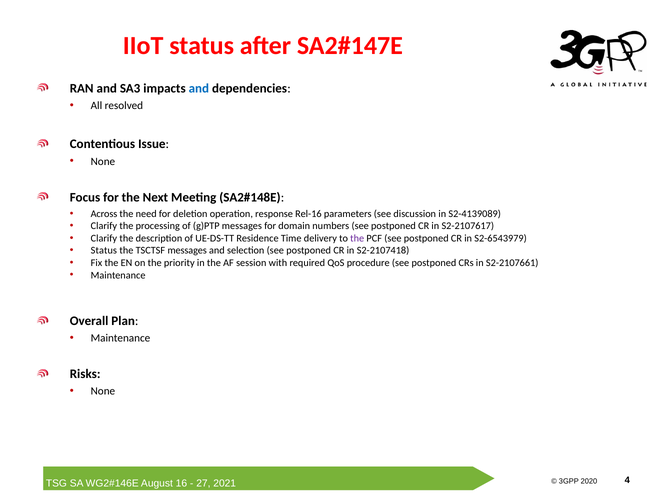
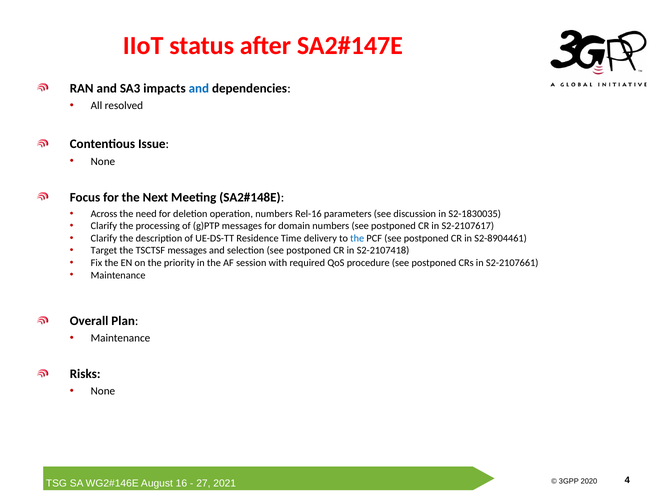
operation response: response -> numbers
S2-4139089: S2-4139089 -> S2-1830035
the at (357, 238) colour: purple -> blue
S2-6543979: S2-6543979 -> S2-8904461
Status at (104, 250): Status -> Target
